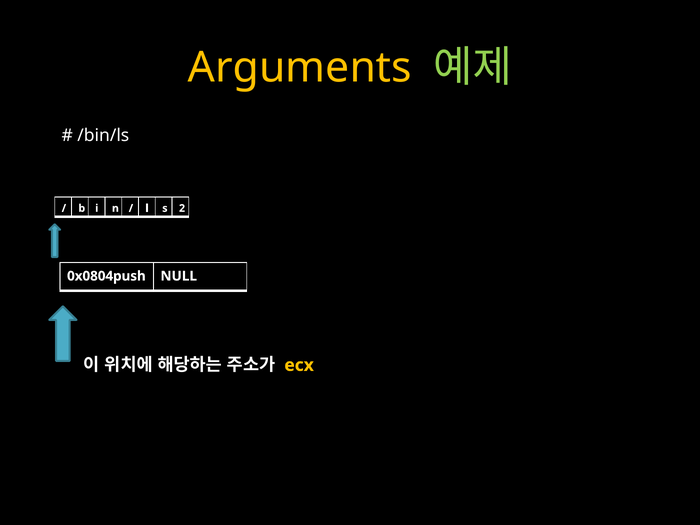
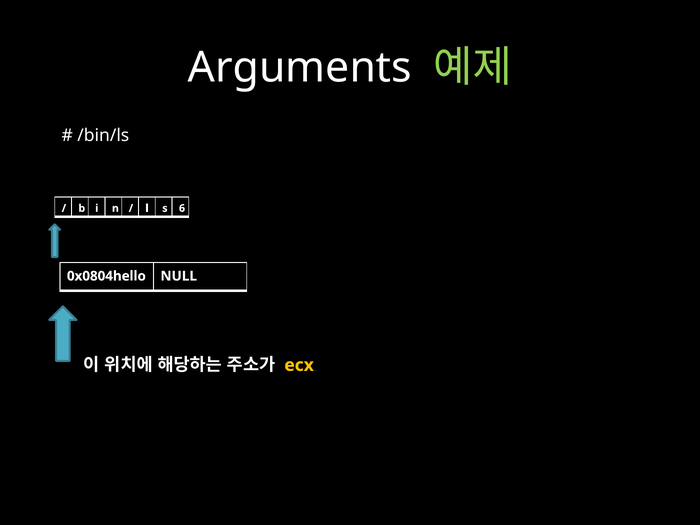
Arguments colour: yellow -> white
2: 2 -> 6
0x0804push: 0x0804push -> 0x0804hello
